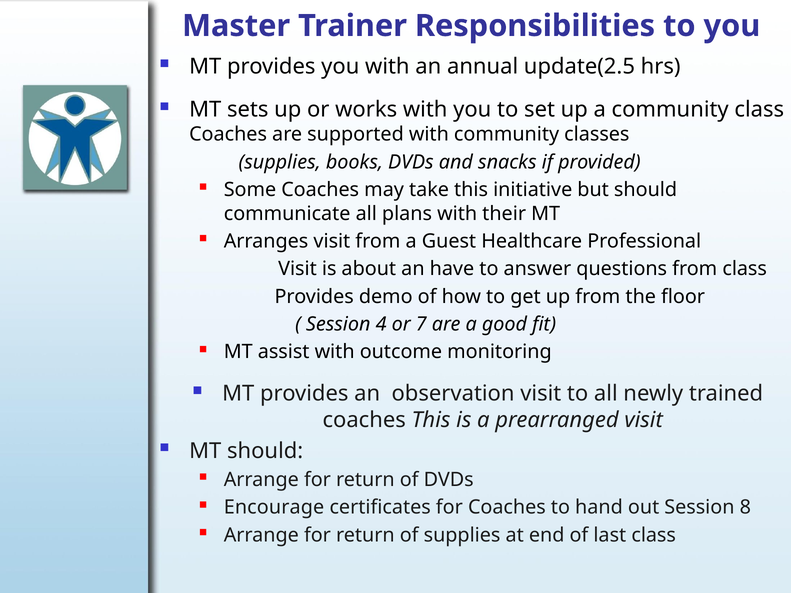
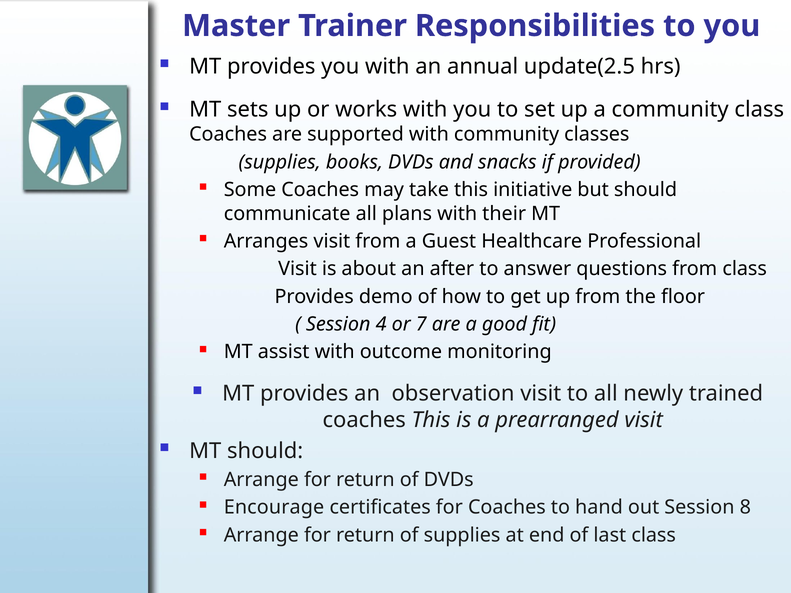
have: have -> after
